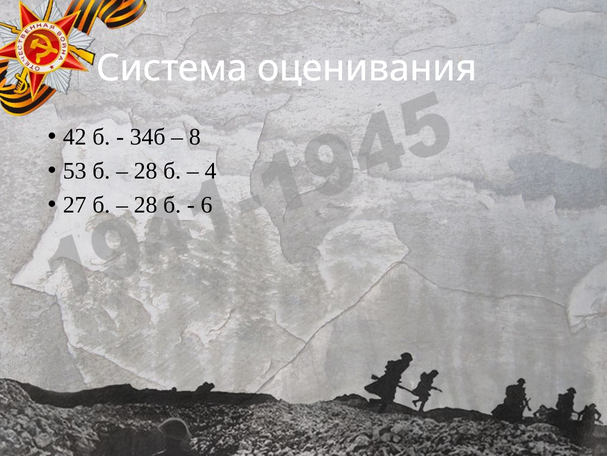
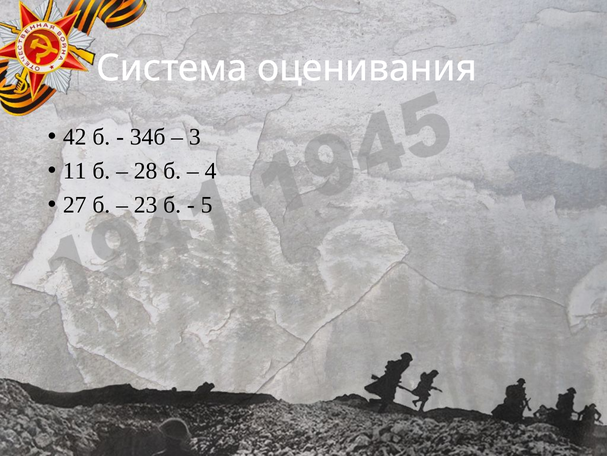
8: 8 -> 3
53: 53 -> 11
28 at (146, 205): 28 -> 23
6: 6 -> 5
